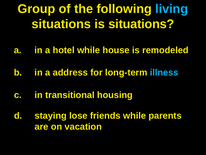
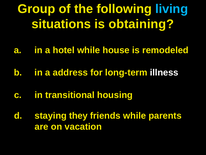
is situations: situations -> obtaining
illness colour: light blue -> white
lose: lose -> they
